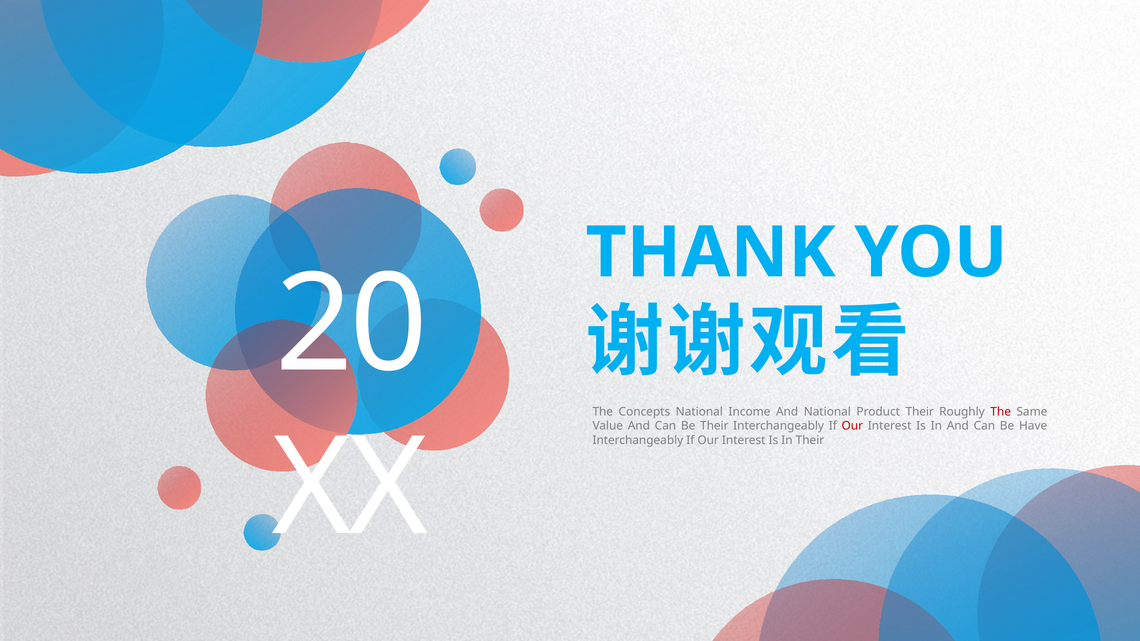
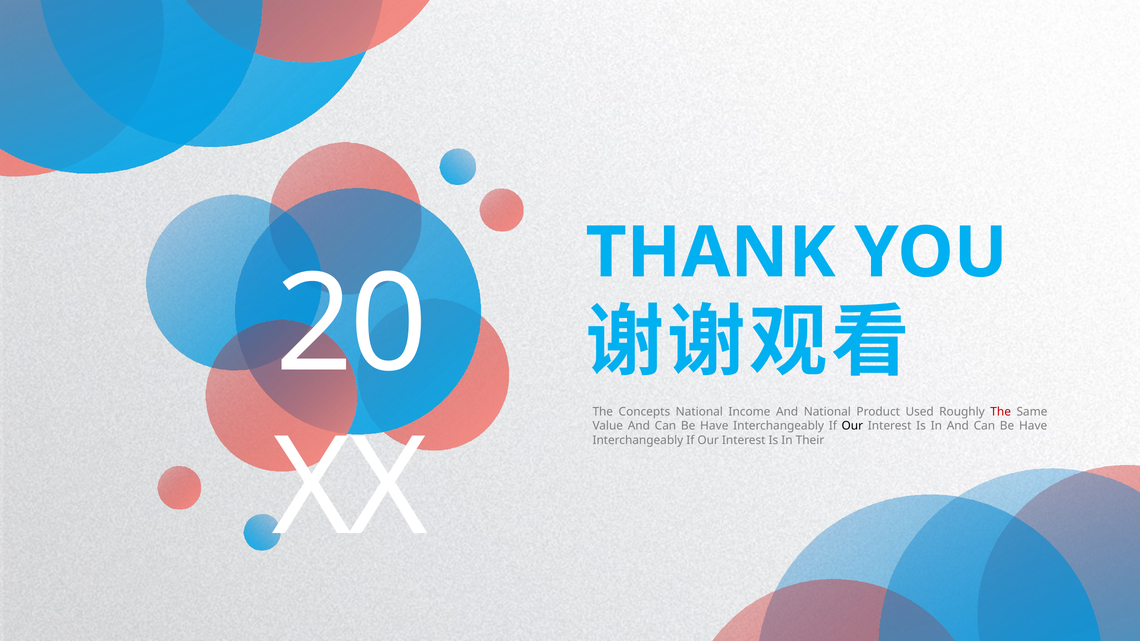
Product Their: Their -> Used
Their at (714, 426): Their -> Have
Our at (852, 426) colour: red -> black
